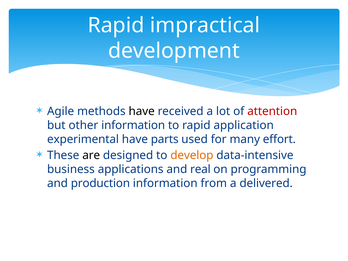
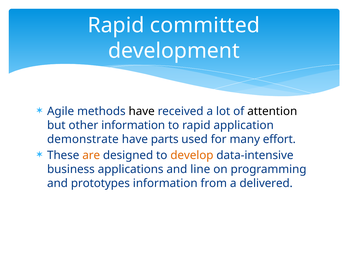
impractical: impractical -> committed
attention colour: red -> black
experimental: experimental -> demonstrate
are colour: black -> orange
real: real -> line
production: production -> prototypes
